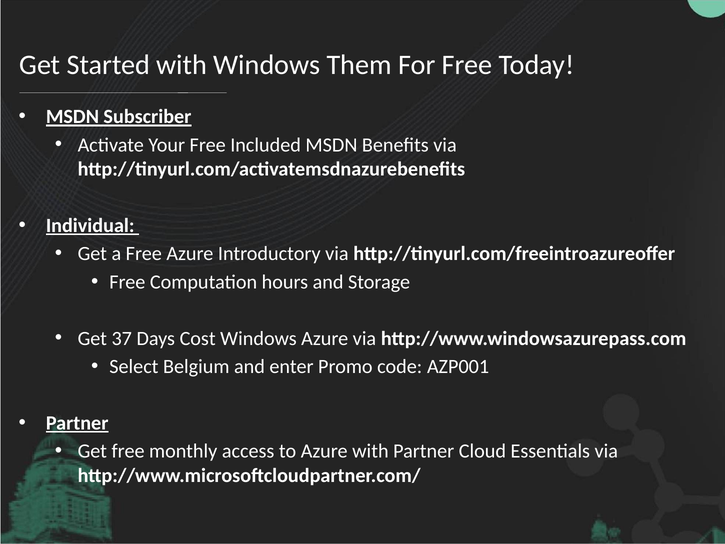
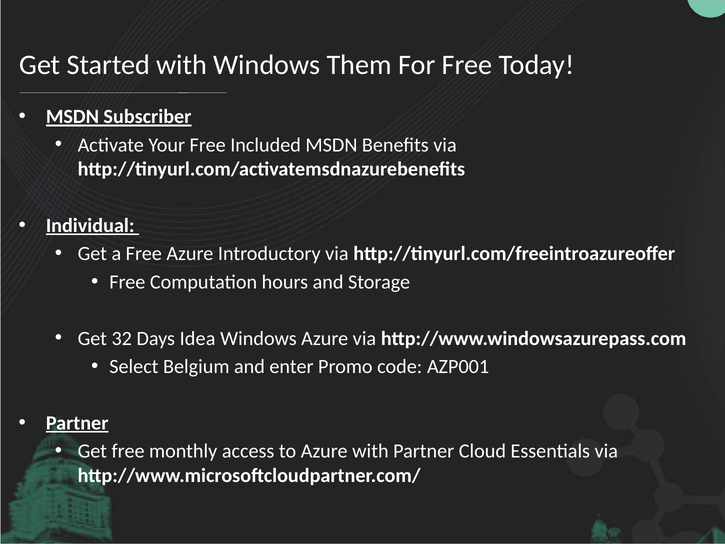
37: 37 -> 32
Cost: Cost -> Idea
